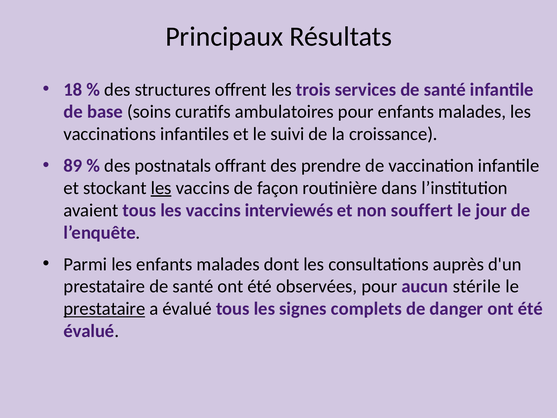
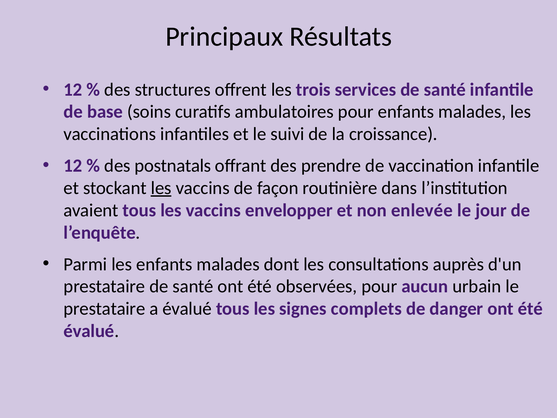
18 at (73, 90): 18 -> 12
89 at (73, 166): 89 -> 12
interviewés: interviewés -> envelopper
souffert: souffert -> enlevée
stérile: stérile -> urbain
prestataire at (104, 309) underline: present -> none
